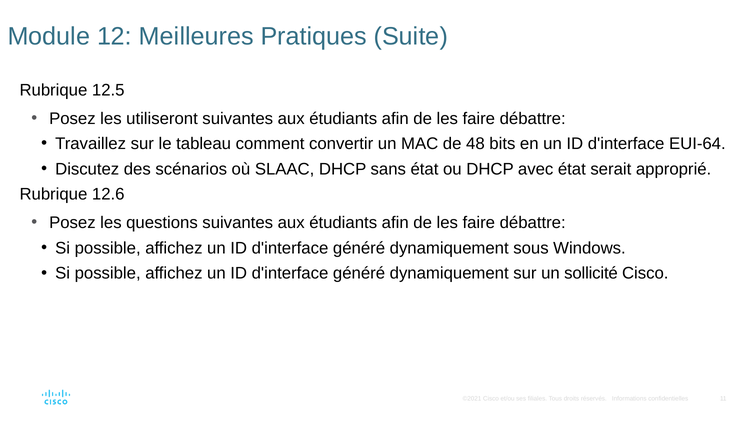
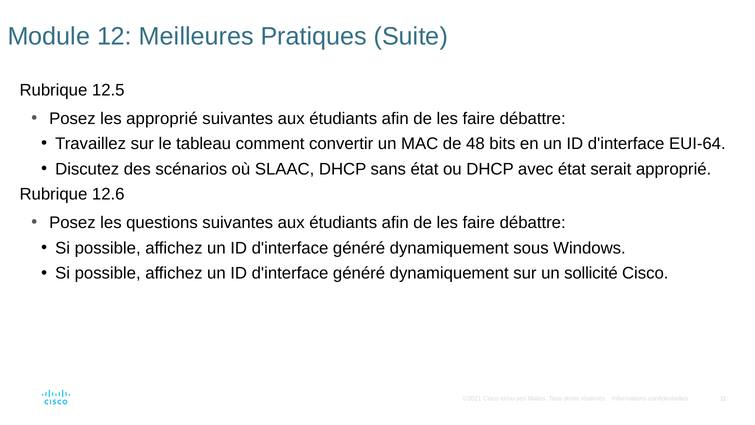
les utiliseront: utiliseront -> approprié
